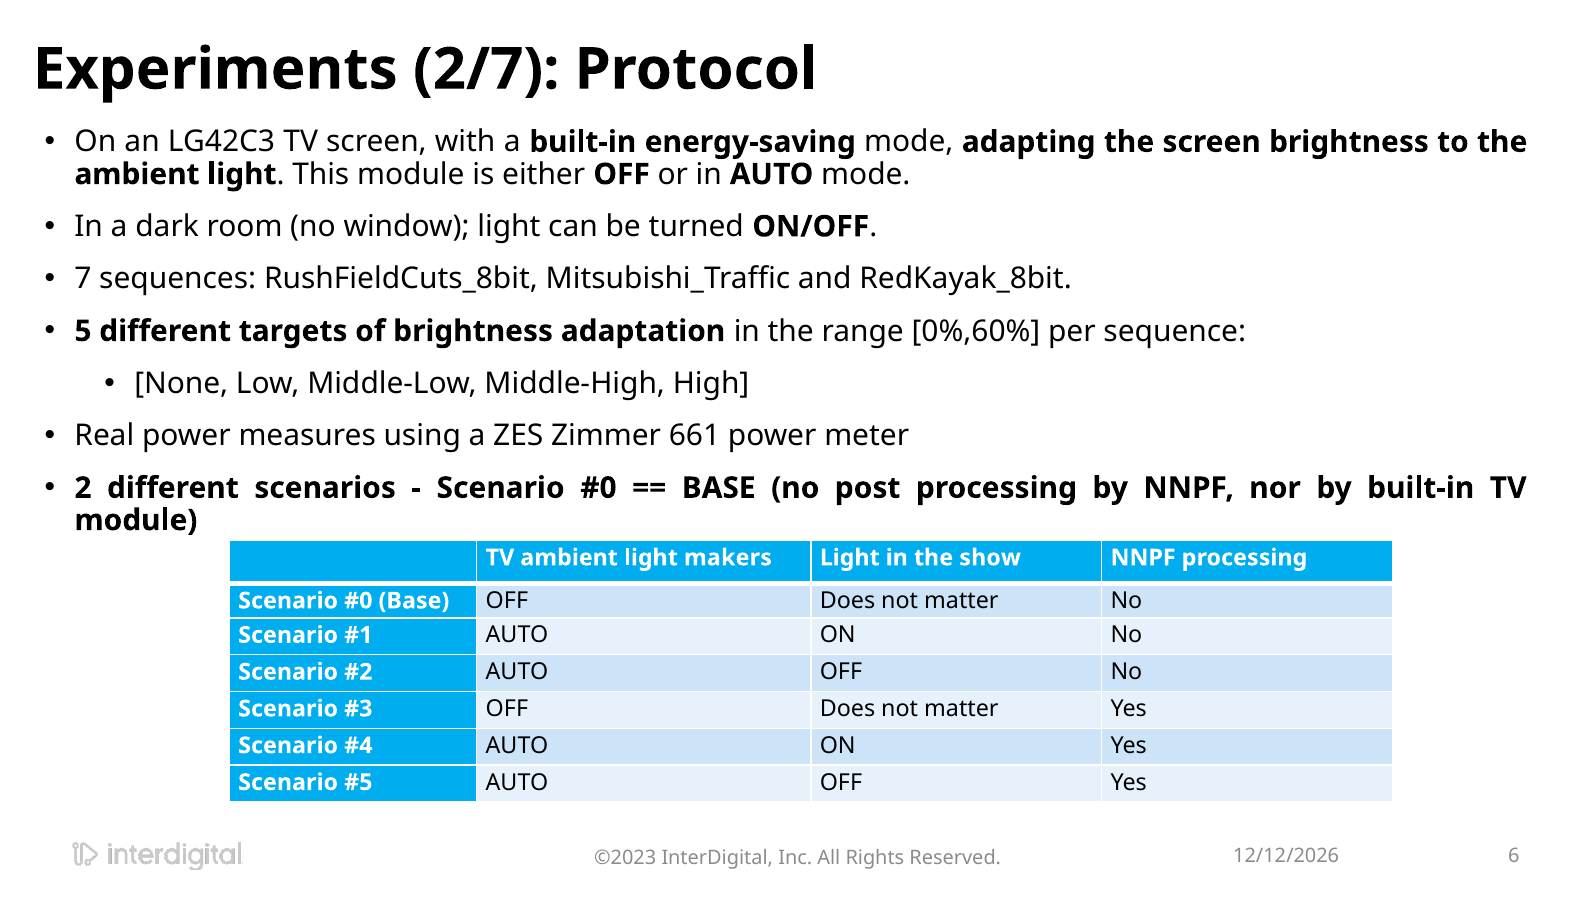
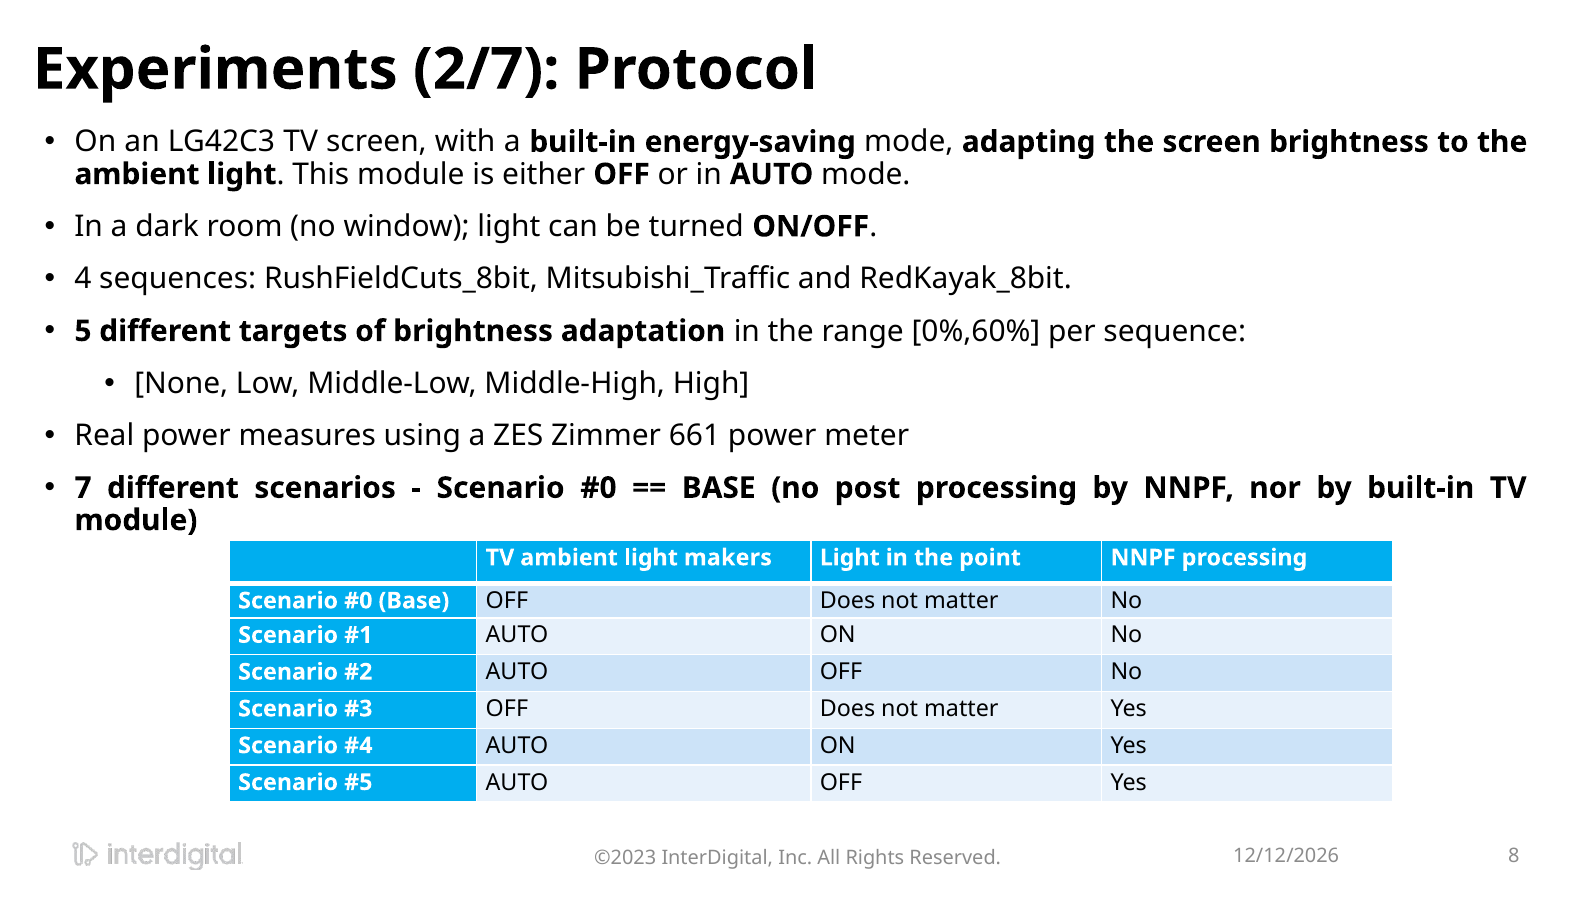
7: 7 -> 4
2: 2 -> 7
show: show -> point
6: 6 -> 8
